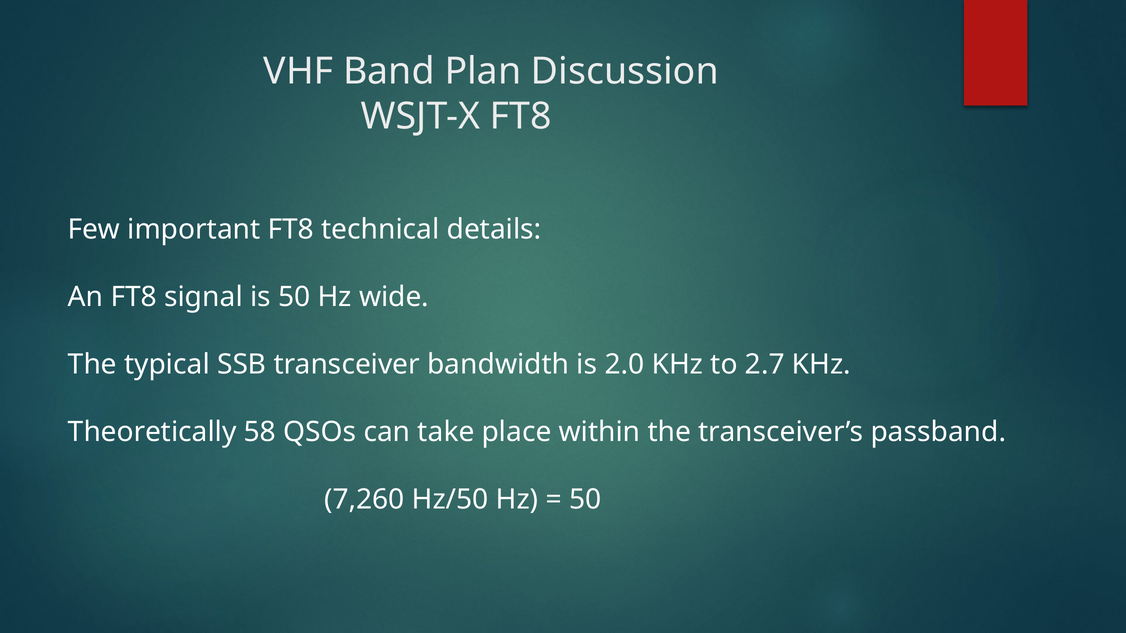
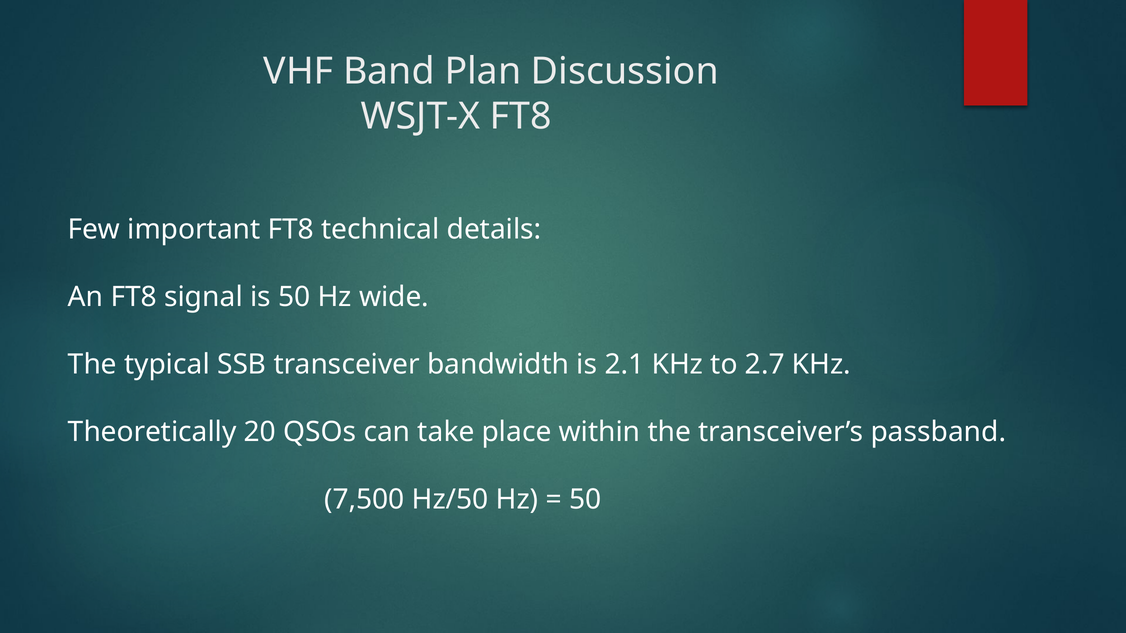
2.0: 2.0 -> 2.1
58: 58 -> 20
7,260: 7,260 -> 7,500
